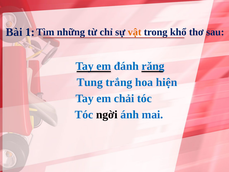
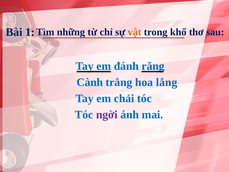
Tung: Tung -> Cành
hiện: hiện -> lắng
ngời colour: black -> purple
